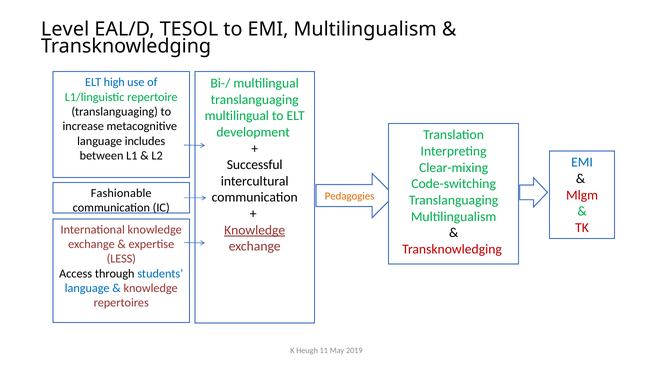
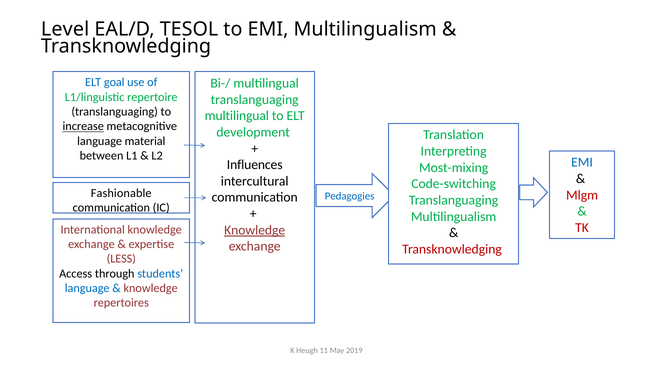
high: high -> goal
increase underline: none -> present
includes: includes -> material
Successful: Successful -> Influences
Clear-mixing: Clear-mixing -> Most-mixing
Pedagogies colour: orange -> blue
